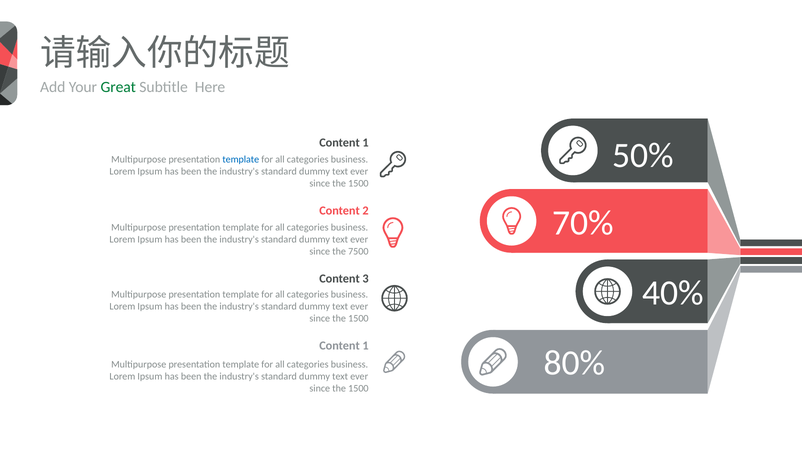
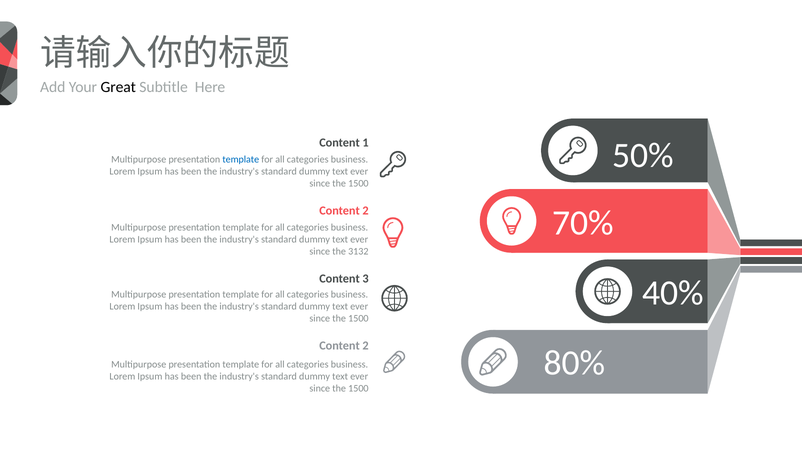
Great colour: green -> black
7500: 7500 -> 3132
1 at (366, 346): 1 -> 2
